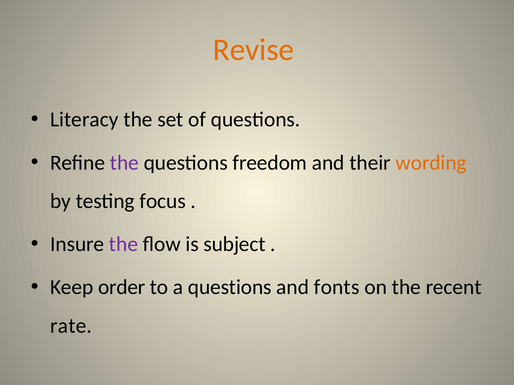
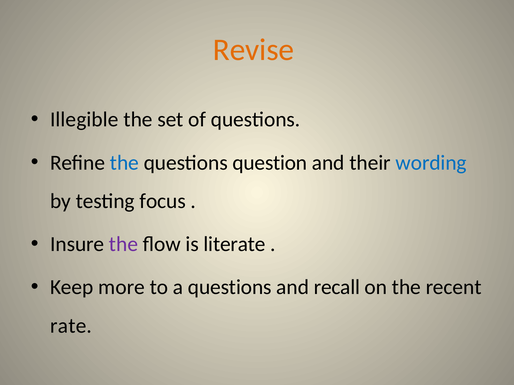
Literacy: Literacy -> Illegible
the at (124, 163) colour: purple -> blue
freedom: freedom -> question
wording colour: orange -> blue
subject: subject -> literate
order: order -> more
fonts: fonts -> recall
